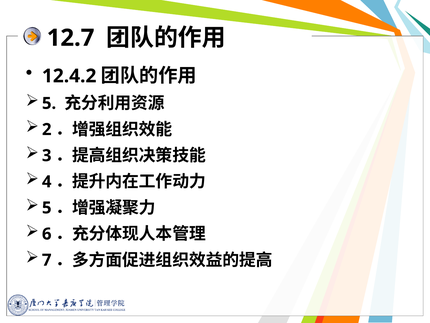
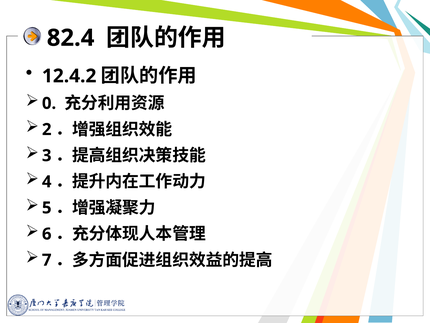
12.7: 12.7 -> 82.4
5 at (49, 103): 5 -> 0
